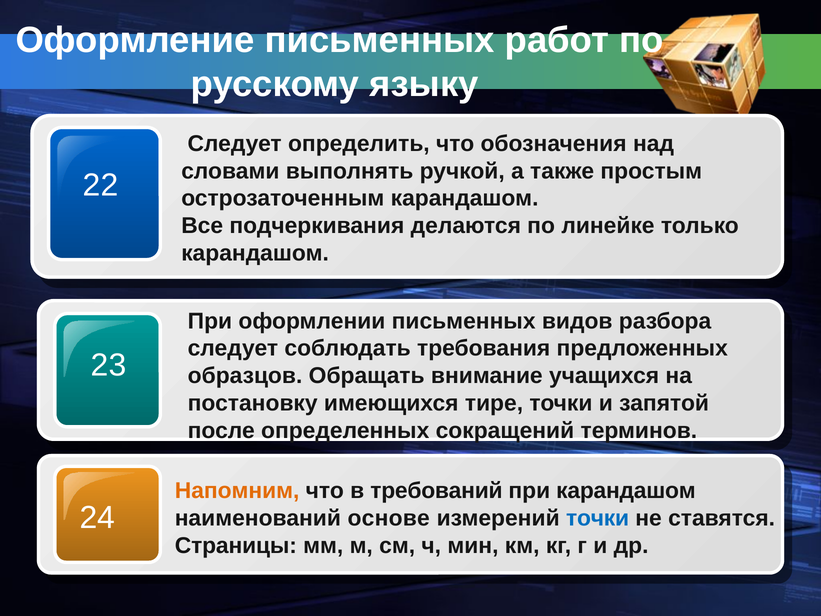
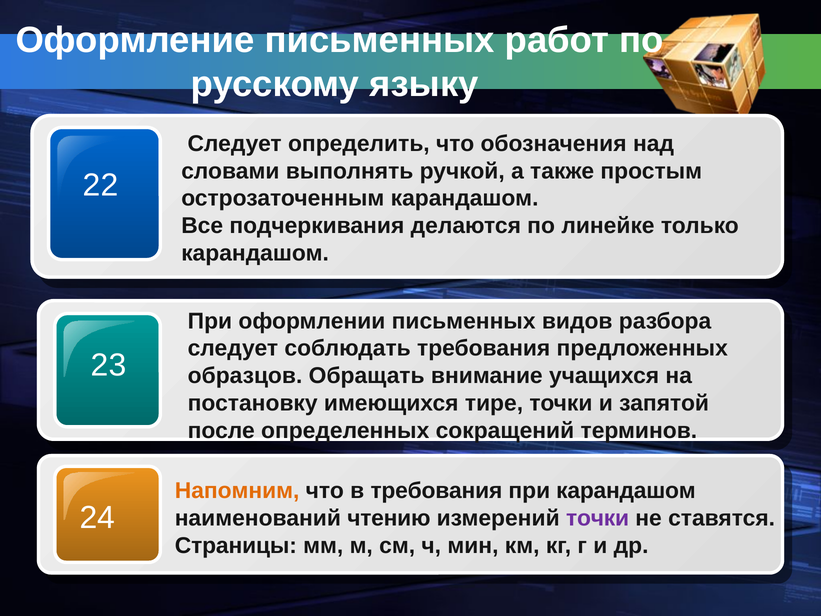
в требований: требований -> требования
основе: основе -> чтению
точки at (598, 518) colour: blue -> purple
